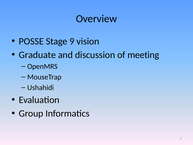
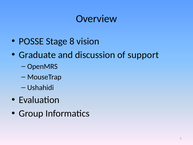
9: 9 -> 8
meeting: meeting -> support
